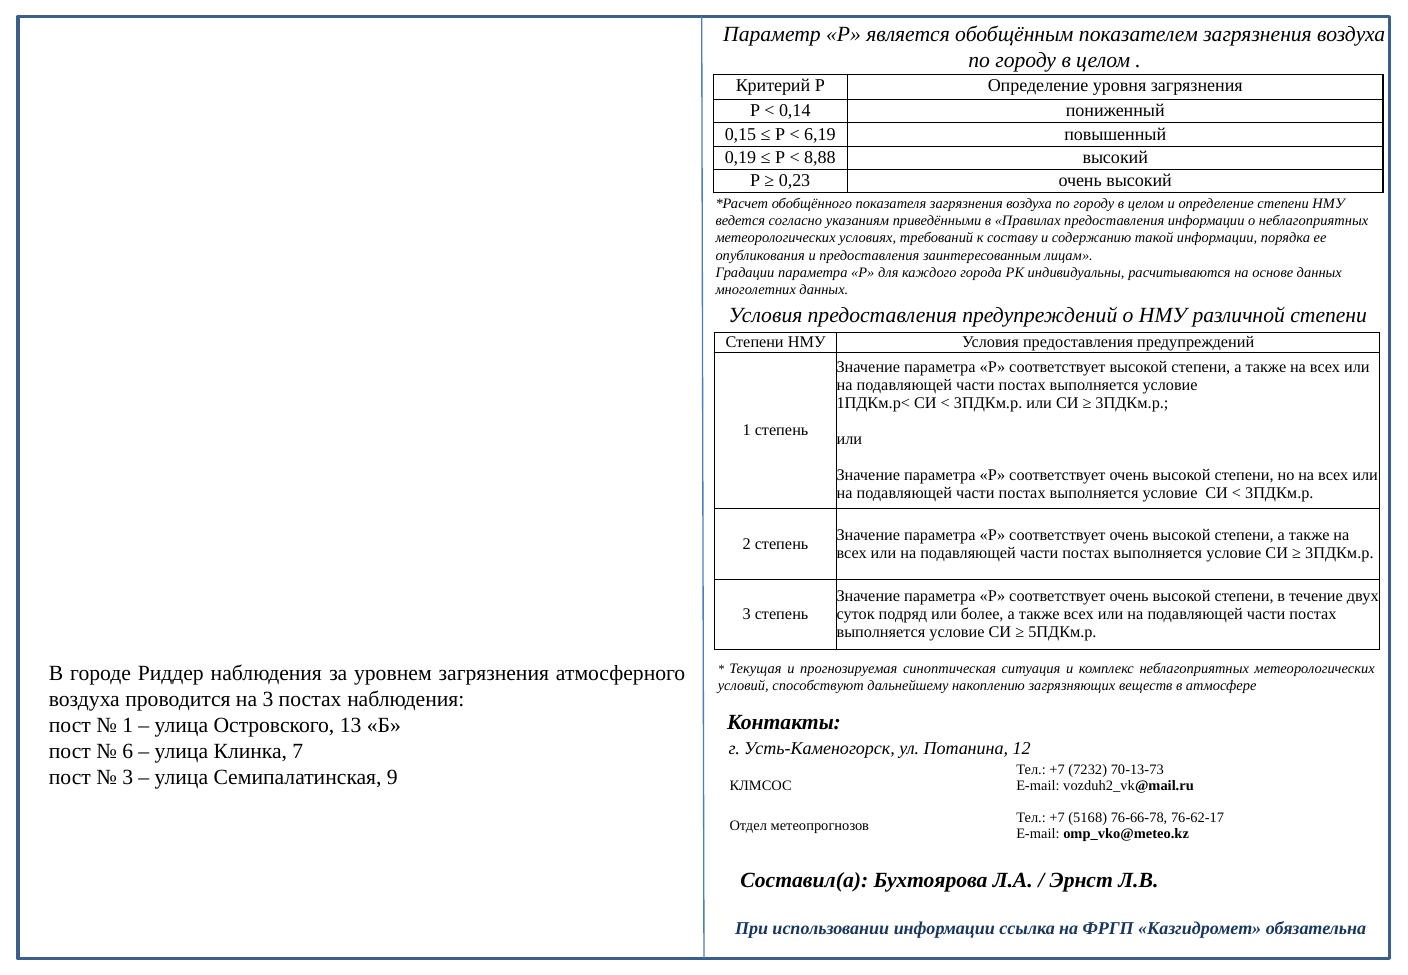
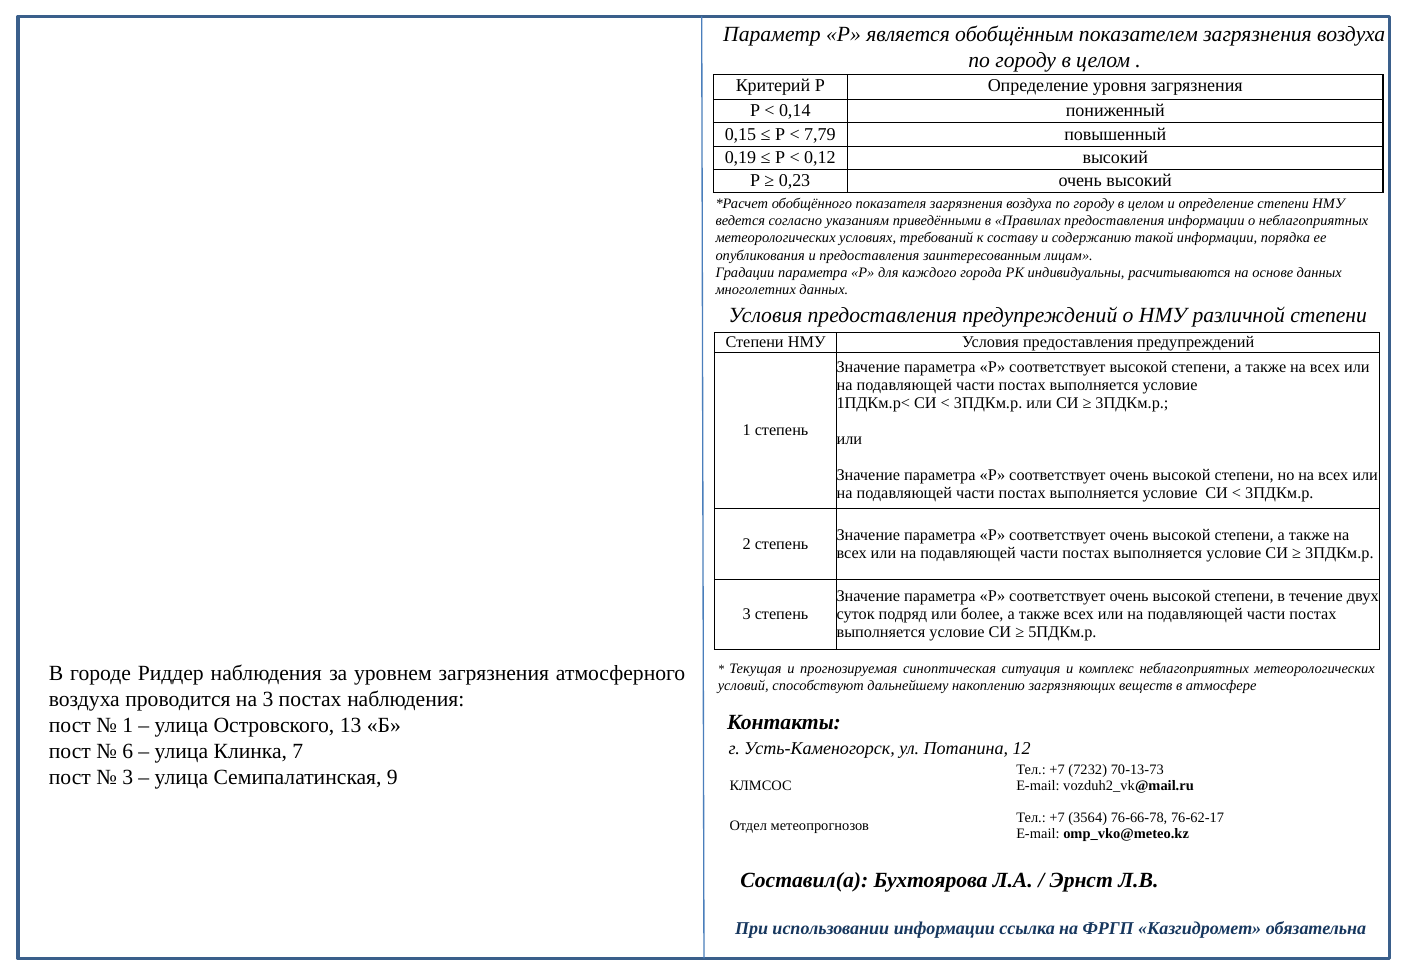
6,19: 6,19 -> 7,79
8,88: 8,88 -> 0,12
5168: 5168 -> 3564
